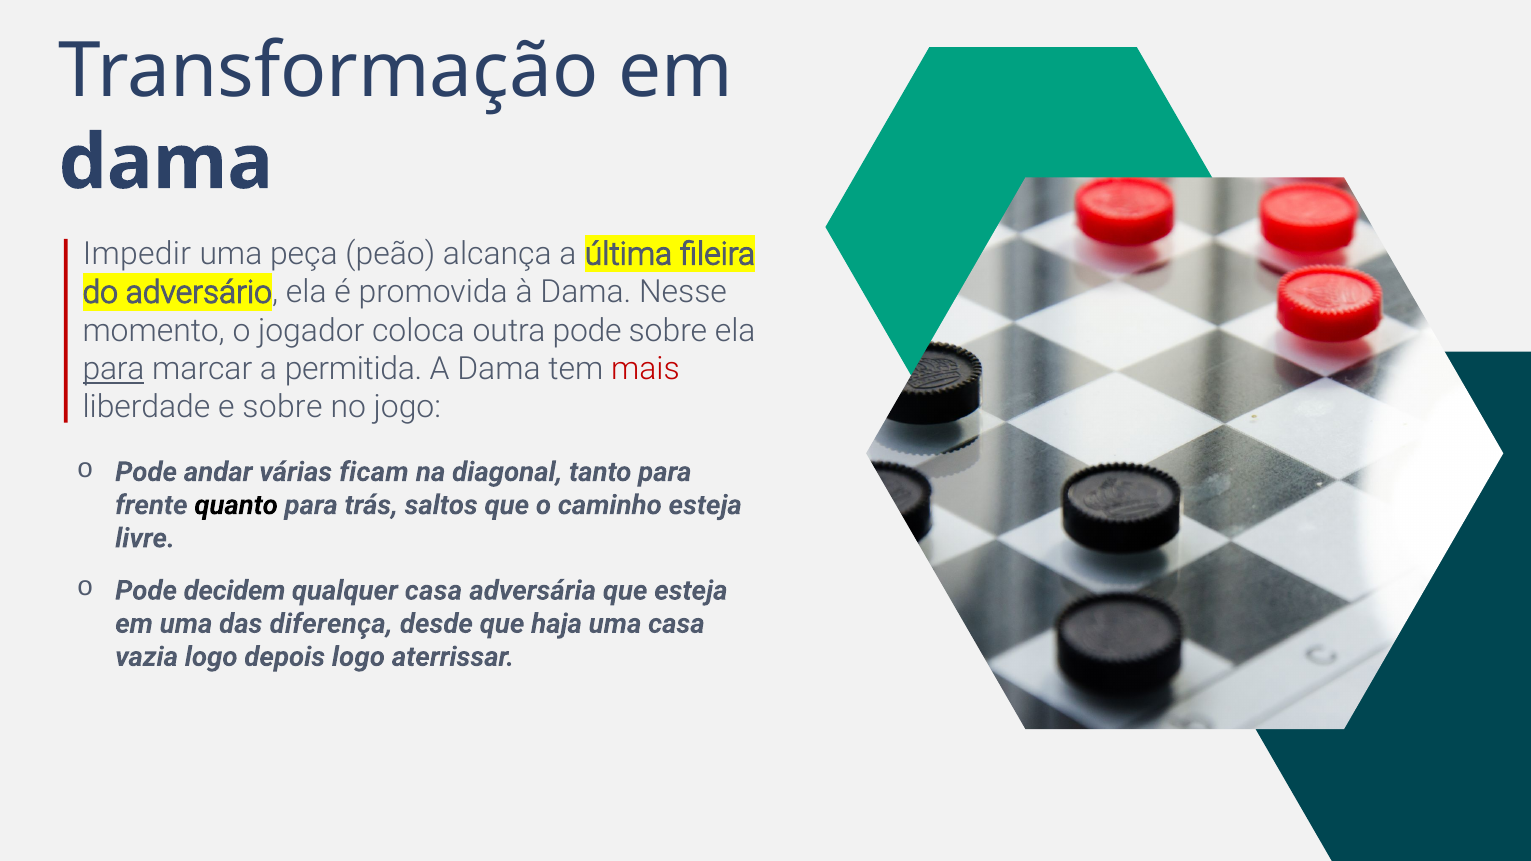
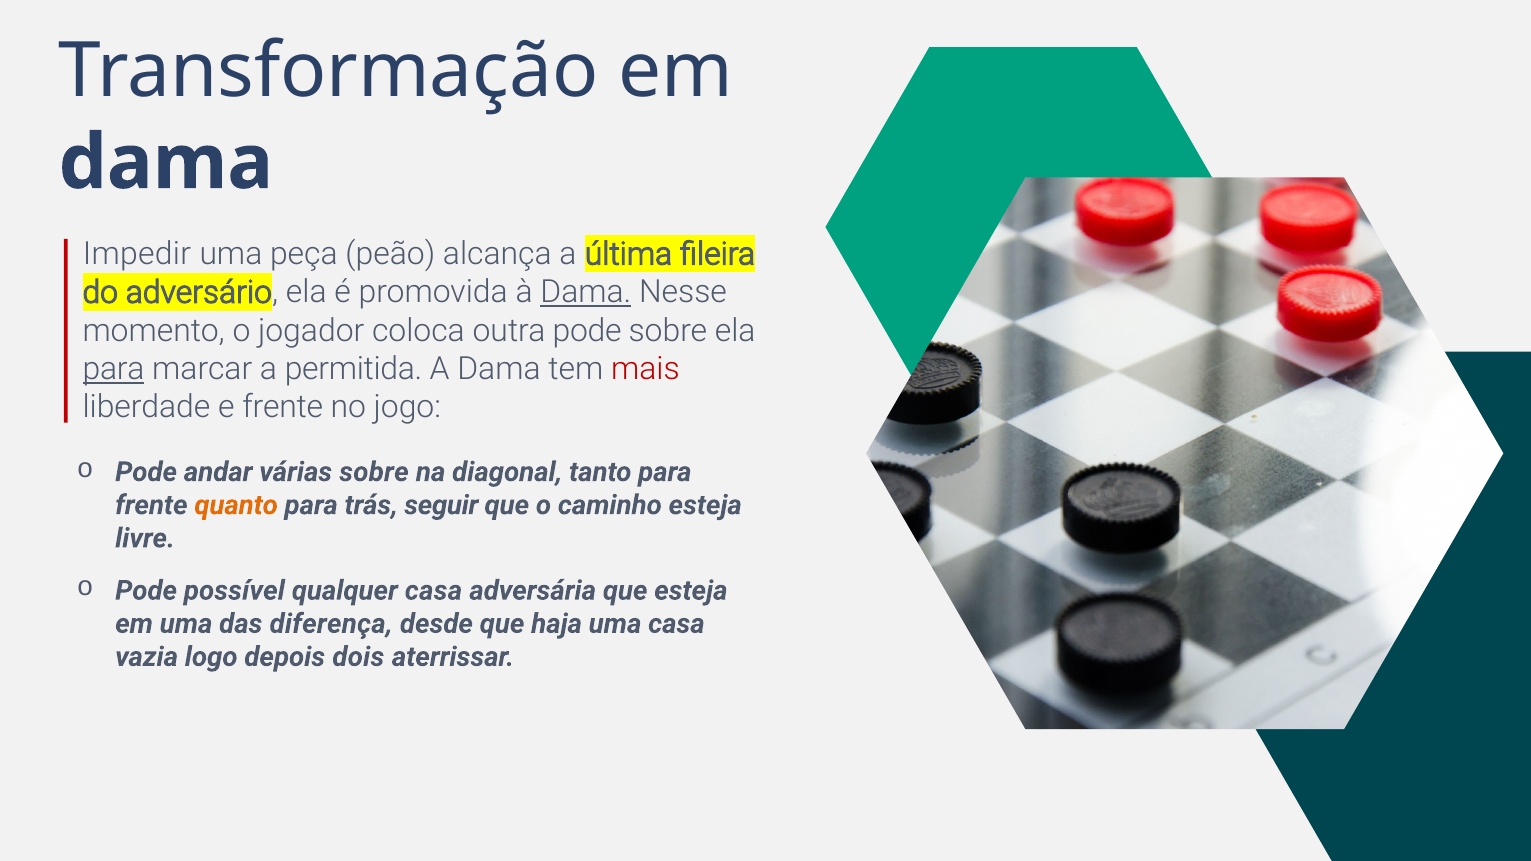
Dama at (586, 292) underline: none -> present
e sobre: sobre -> frente
várias ficam: ficam -> sobre
quanto colour: black -> orange
saltos: saltos -> seguir
decidem: decidem -> possível
depois logo: logo -> dois
